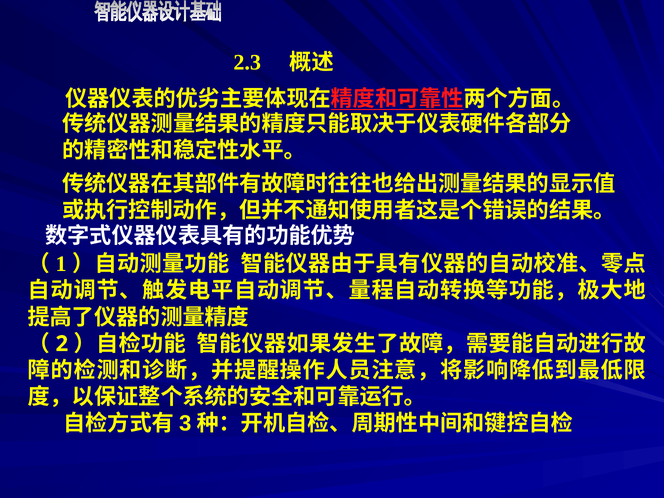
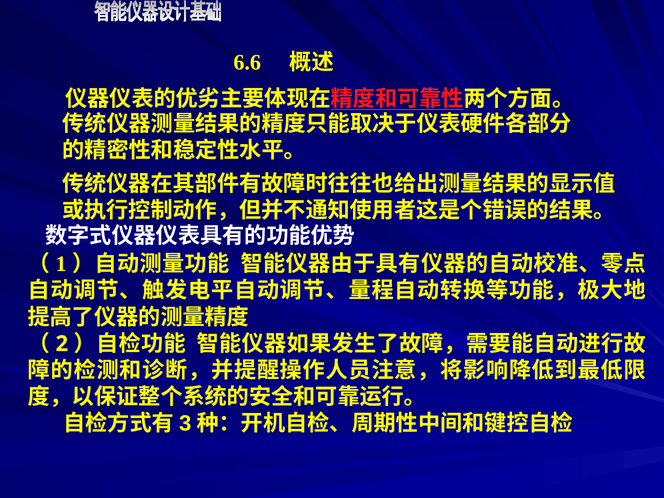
2.3: 2.3 -> 6.6
